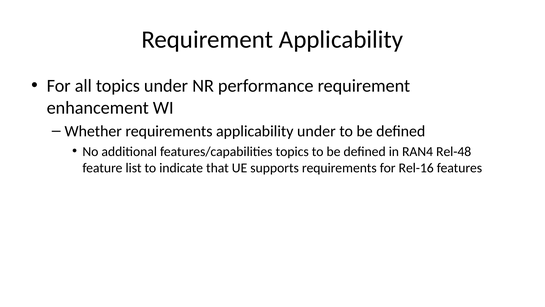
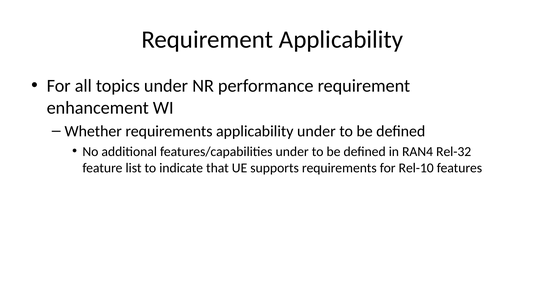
features/capabilities topics: topics -> under
Rel-48: Rel-48 -> Rel-32
Rel-16: Rel-16 -> Rel-10
